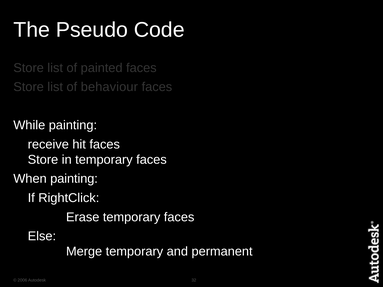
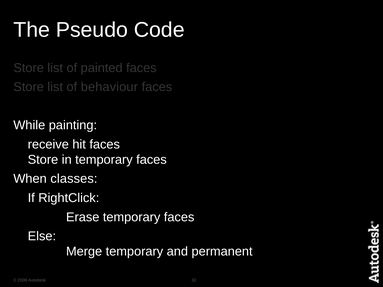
When painting: painting -> classes
